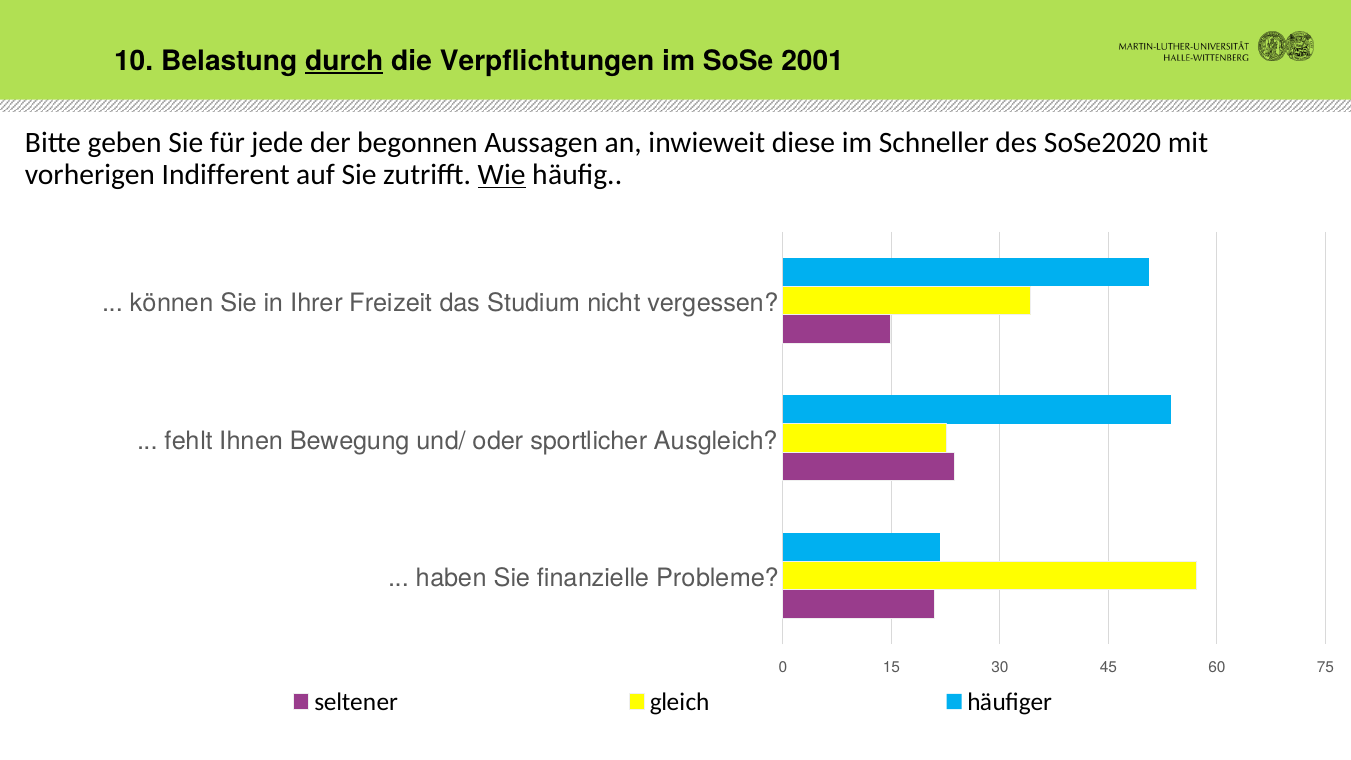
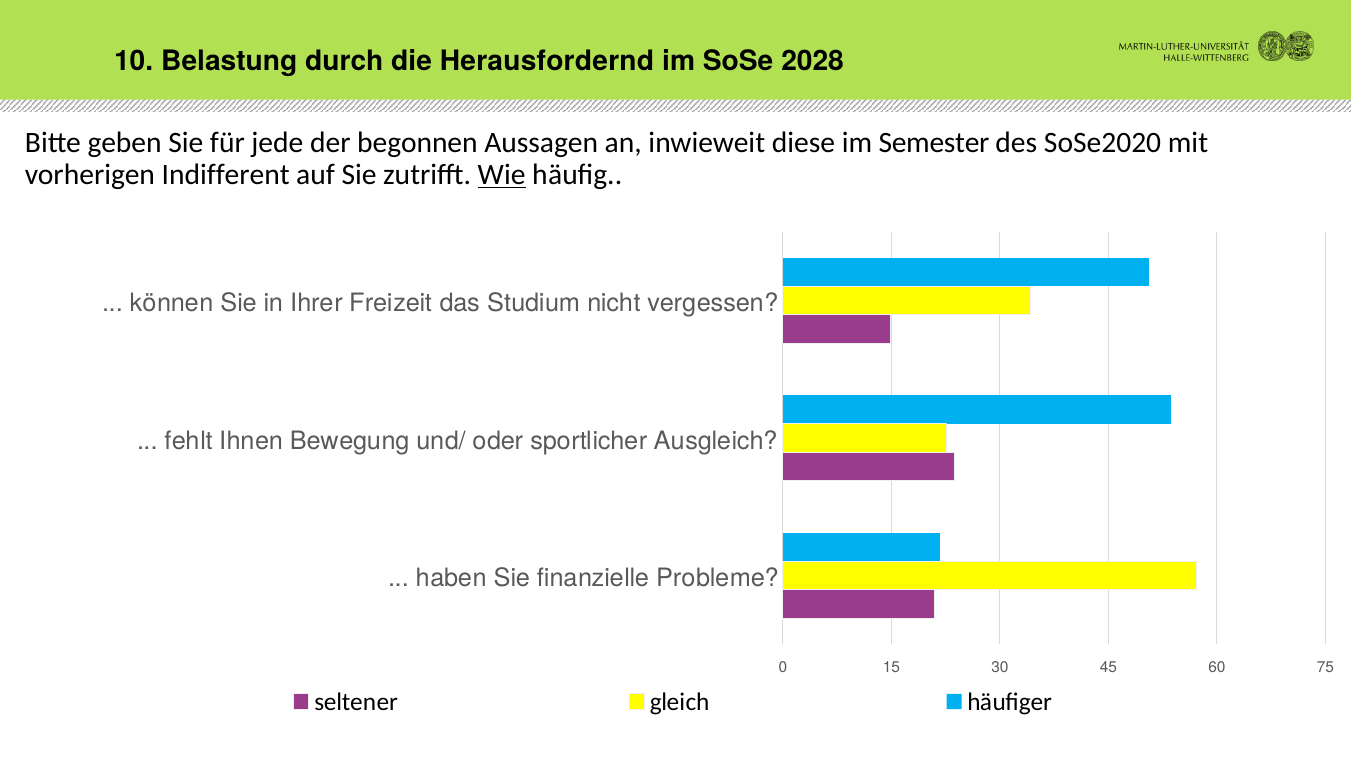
durch underline: present -> none
Verpflichtungen: Verpflichtungen -> Herausfordernd
2001: 2001 -> 2028
Schneller: Schneller -> Semester
